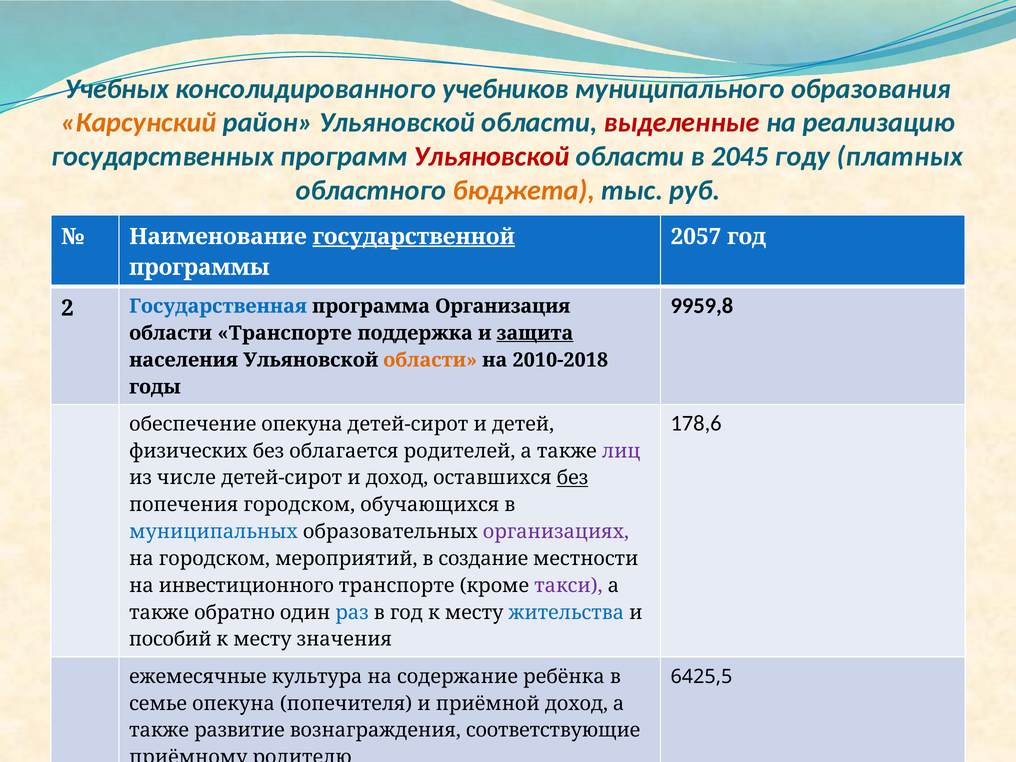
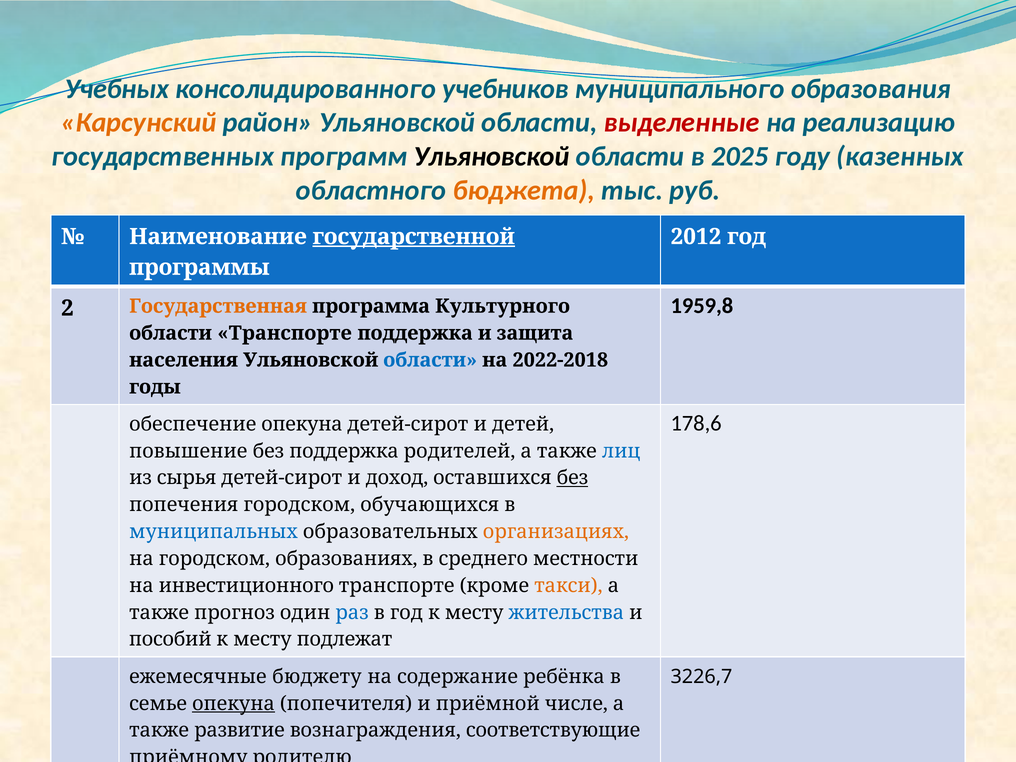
Ульяновской at (492, 156) colour: red -> black
2045: 2045 -> 2025
платных: платных -> казенных
2057: 2057 -> 2012
9959,8: 9959,8 -> 1959,8
Государственная colour: blue -> orange
Организация: Организация -> Культурного
защита underline: present -> none
области at (430, 360) colour: orange -> blue
2010-2018: 2010-2018 -> 2022-2018
физических: физических -> повышение
без облагается: облагается -> поддержка
лиц colour: purple -> blue
числе: числе -> сырья
организациях colour: purple -> orange
мероприятий: мероприятий -> образованиях
создание: создание -> среднего
такси colour: purple -> orange
обратно: обратно -> прогноз
значения: значения -> подлежат
культура: культура -> бюджету
6425,5: 6425,5 -> 3226,7
опекуна at (233, 703) underline: none -> present
приёмной доход: доход -> числе
